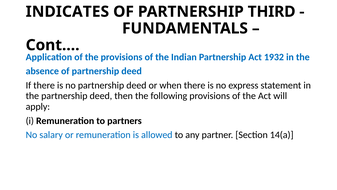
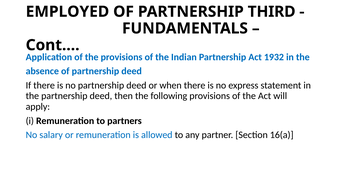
INDICATES: INDICATES -> EMPLOYED
14(a: 14(a -> 16(a
